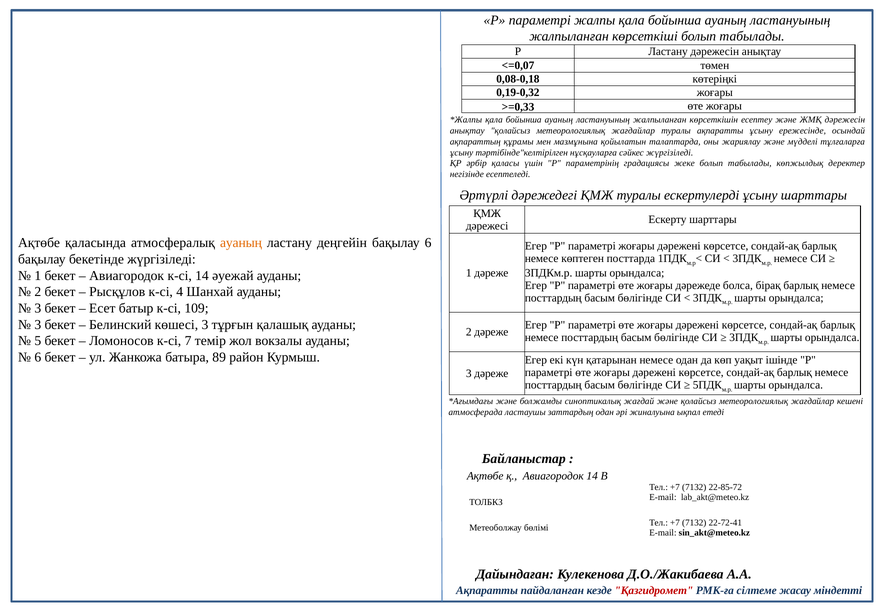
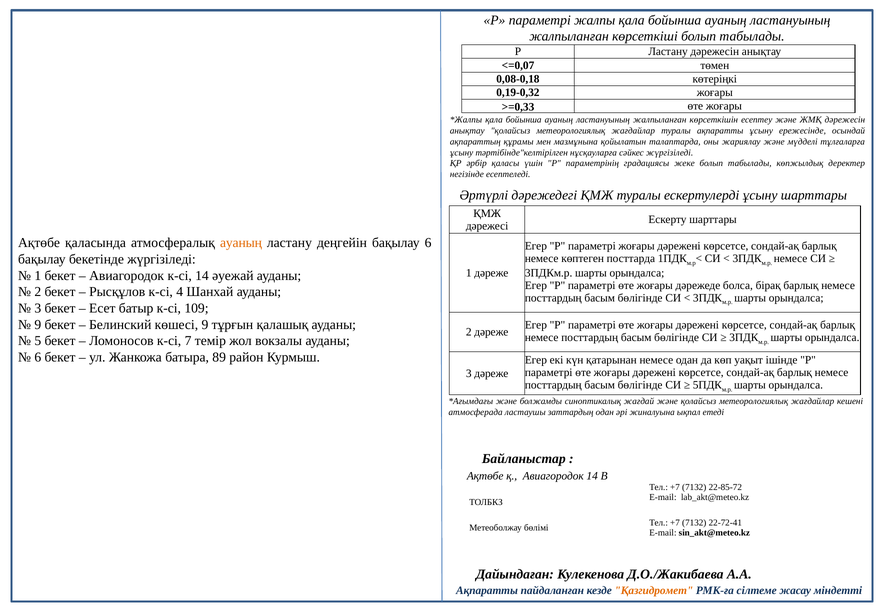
3 at (38, 325): 3 -> 9
көшесі 3: 3 -> 9
Қазгидромет colour: red -> orange
